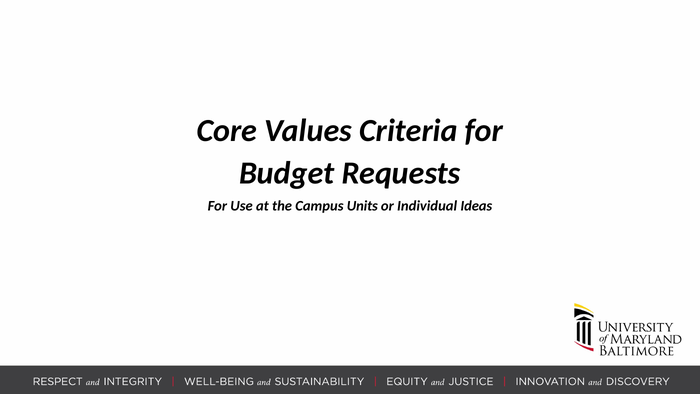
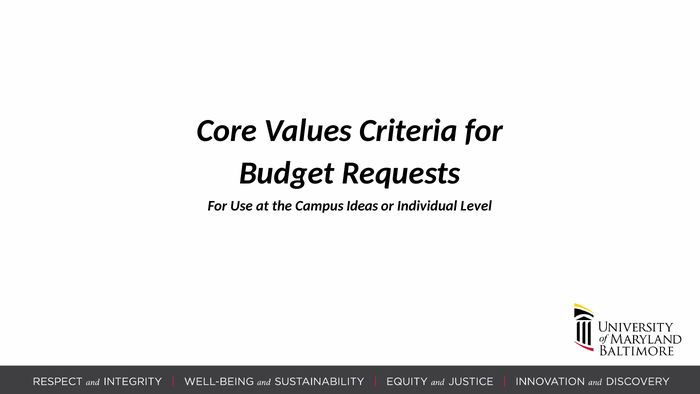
Units: Units -> Ideas
Ideas: Ideas -> Level
